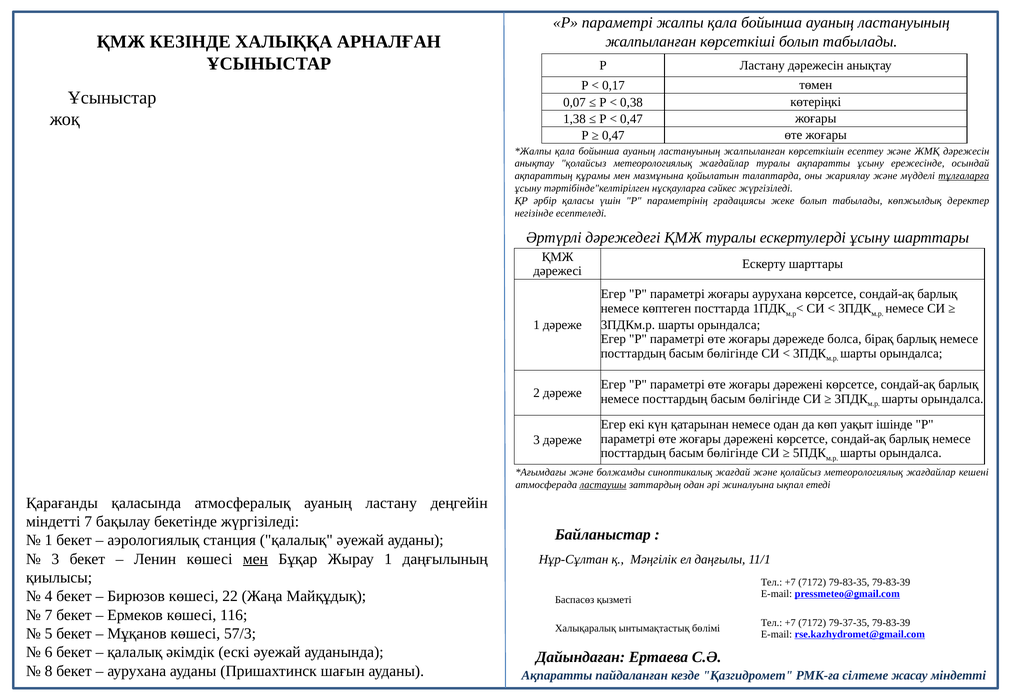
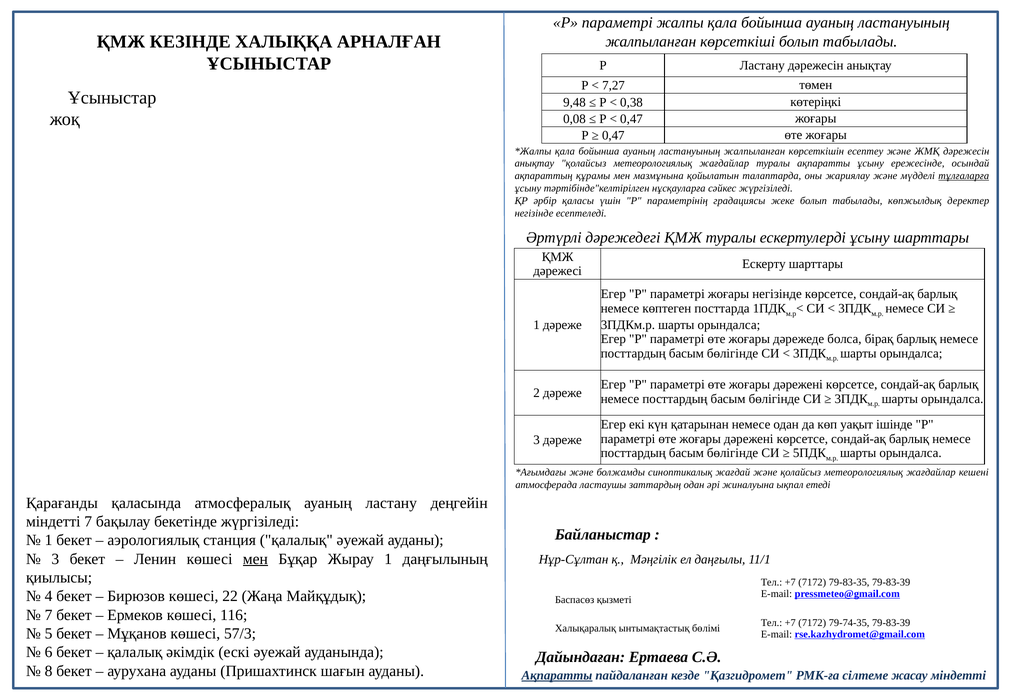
0,17: 0,17 -> 7,27
0,07: 0,07 -> 9,48
1,38: 1,38 -> 0,08
жоғары аурухана: аурухана -> негізінде
ластаушы underline: present -> none
79-37-35: 79-37-35 -> 79-74-35
Ақпаратты at (557, 675) underline: none -> present
